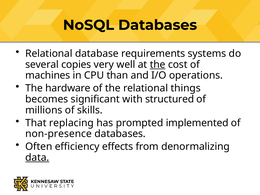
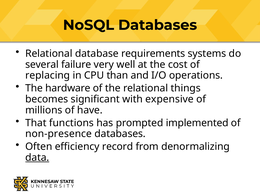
copies: copies -> failure
the at (158, 64) underline: present -> none
machines: machines -> replacing
structured: structured -> expensive
skills: skills -> have
replacing: replacing -> functions
effects: effects -> record
